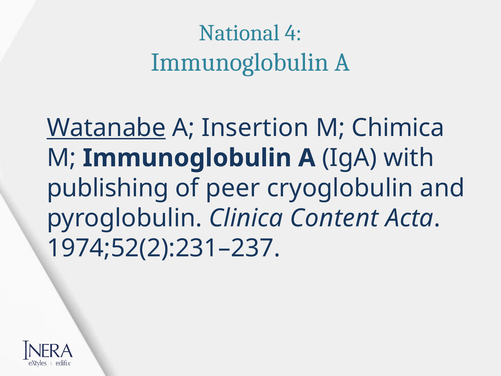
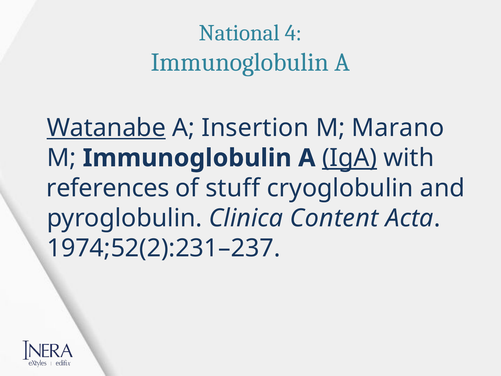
Chimica: Chimica -> Marano
IgA underline: none -> present
publishing: publishing -> references
peer: peer -> stuff
